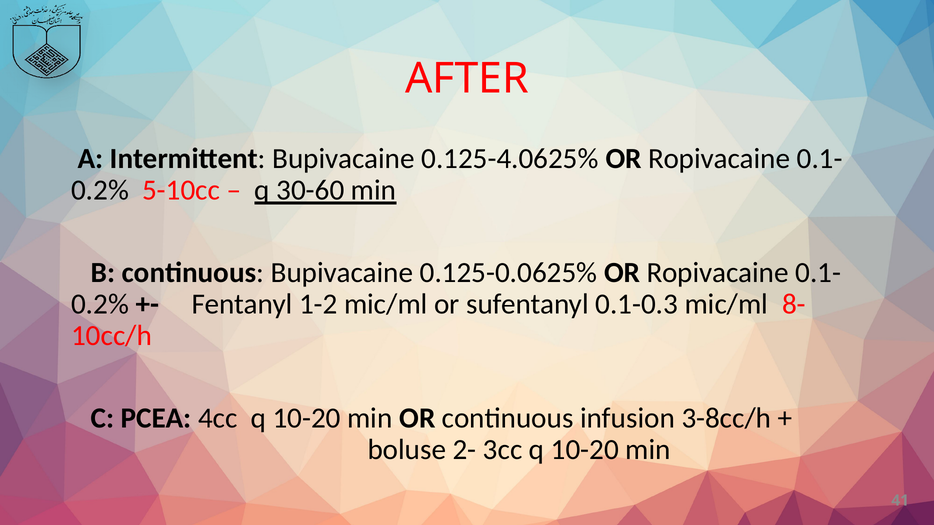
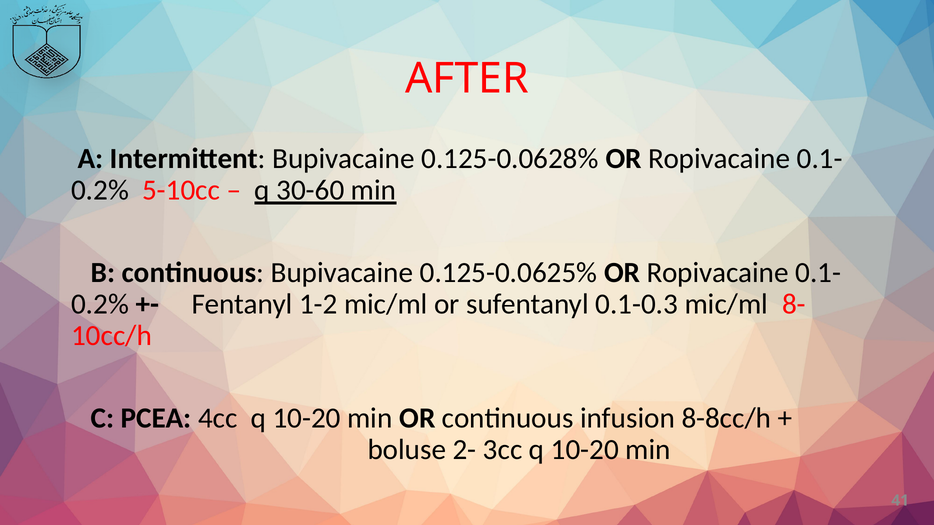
0.125-4.0625%: 0.125-4.0625% -> 0.125-0.0628%
3-8cc/h: 3-8cc/h -> 8-8cc/h
